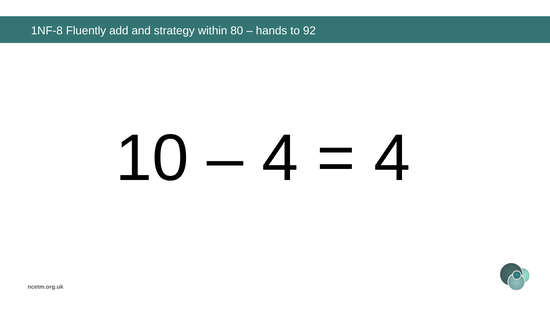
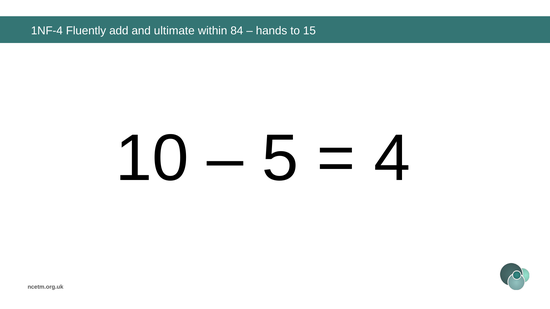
1NF-8: 1NF-8 -> 1NF-4
strategy: strategy -> ultimate
80: 80 -> 84
92: 92 -> 15
4 at (280, 159): 4 -> 5
